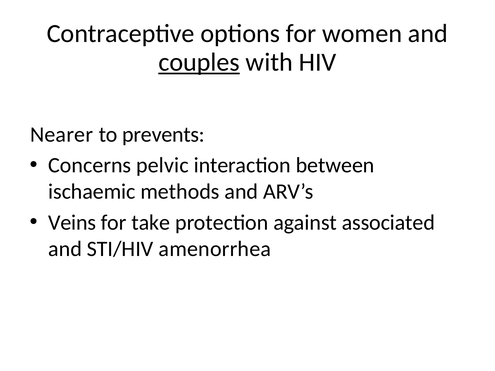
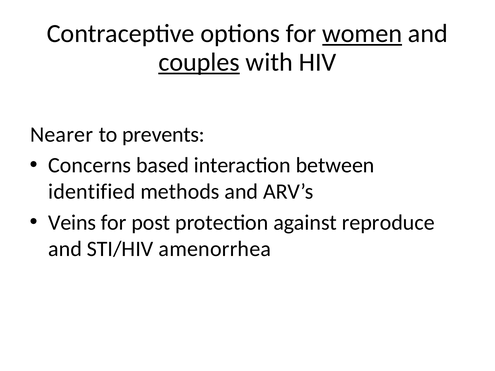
women underline: none -> present
pelvic: pelvic -> based
ischaemic: ischaemic -> identified
take: take -> post
associated: associated -> reproduce
